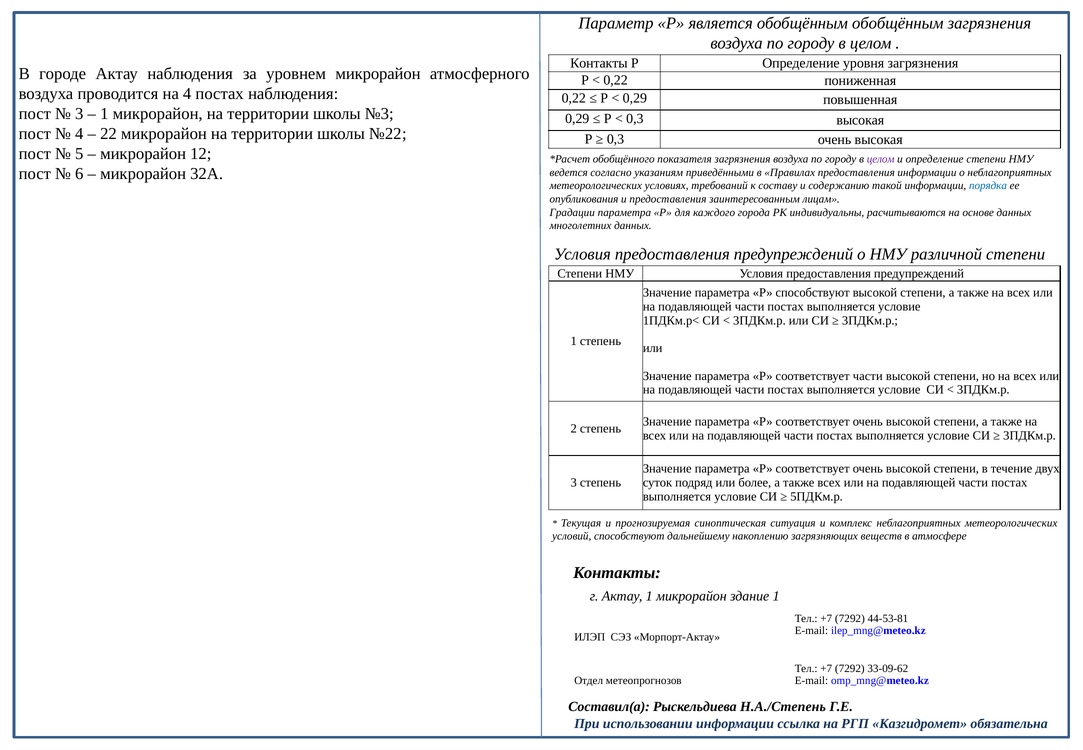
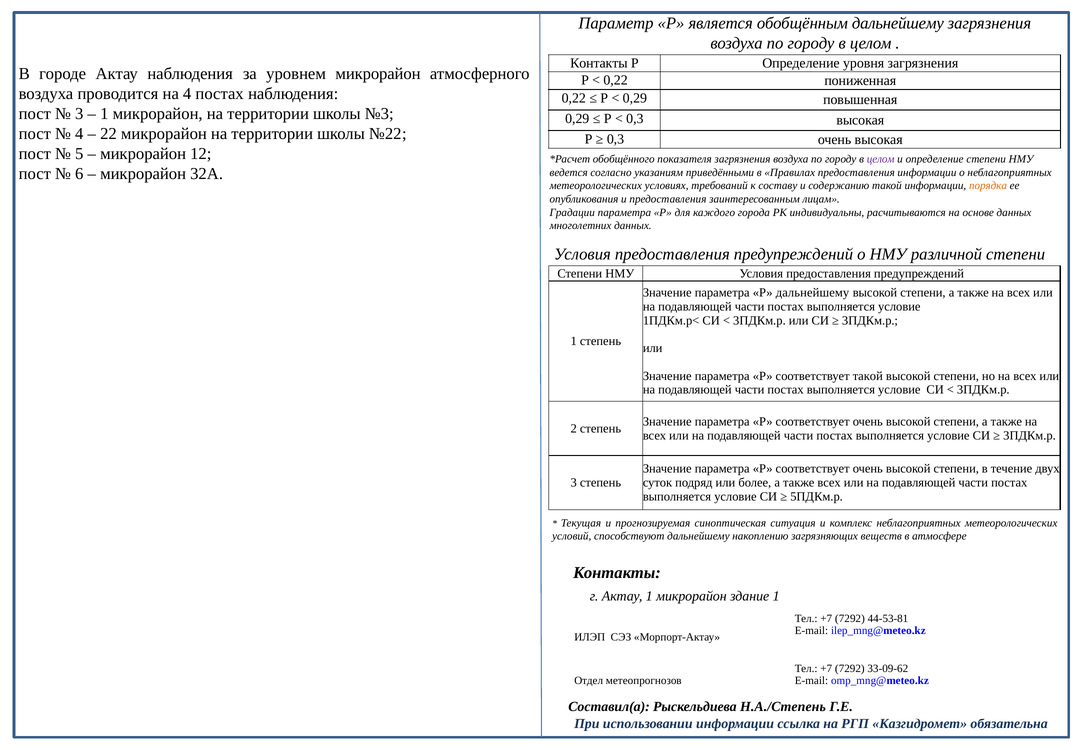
обобщённым обобщённым: обобщённым -> дальнейшему
порядка colour: blue -> orange
Р способствуют: способствуют -> дальнейшему
соответствует части: части -> такой
